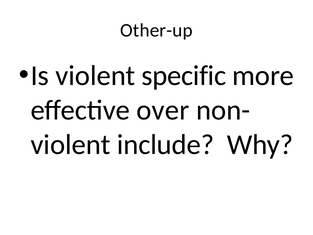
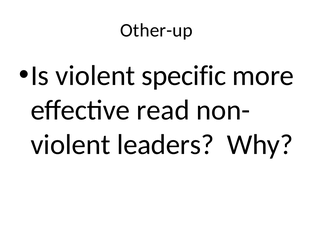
over: over -> read
include: include -> leaders
